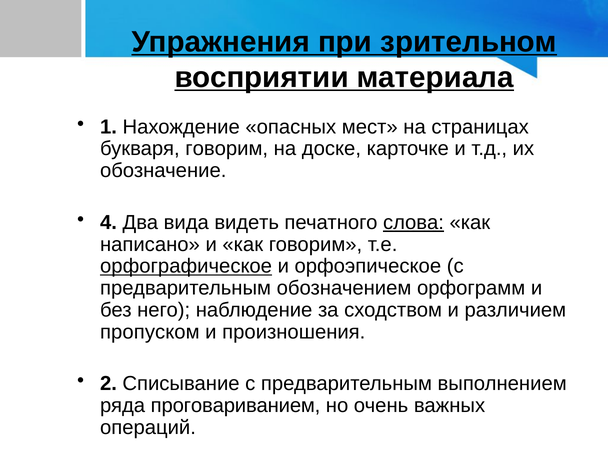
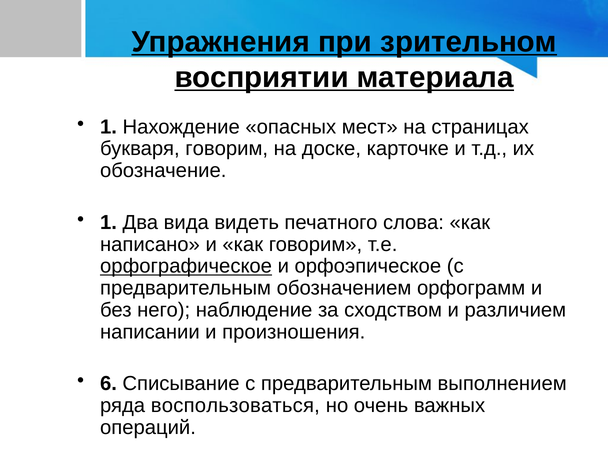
4 at (108, 222): 4 -> 1
слова underline: present -> none
пропуском: пропуском -> написании
2: 2 -> 6
проговариванием: проговариванием -> воспользоваться
